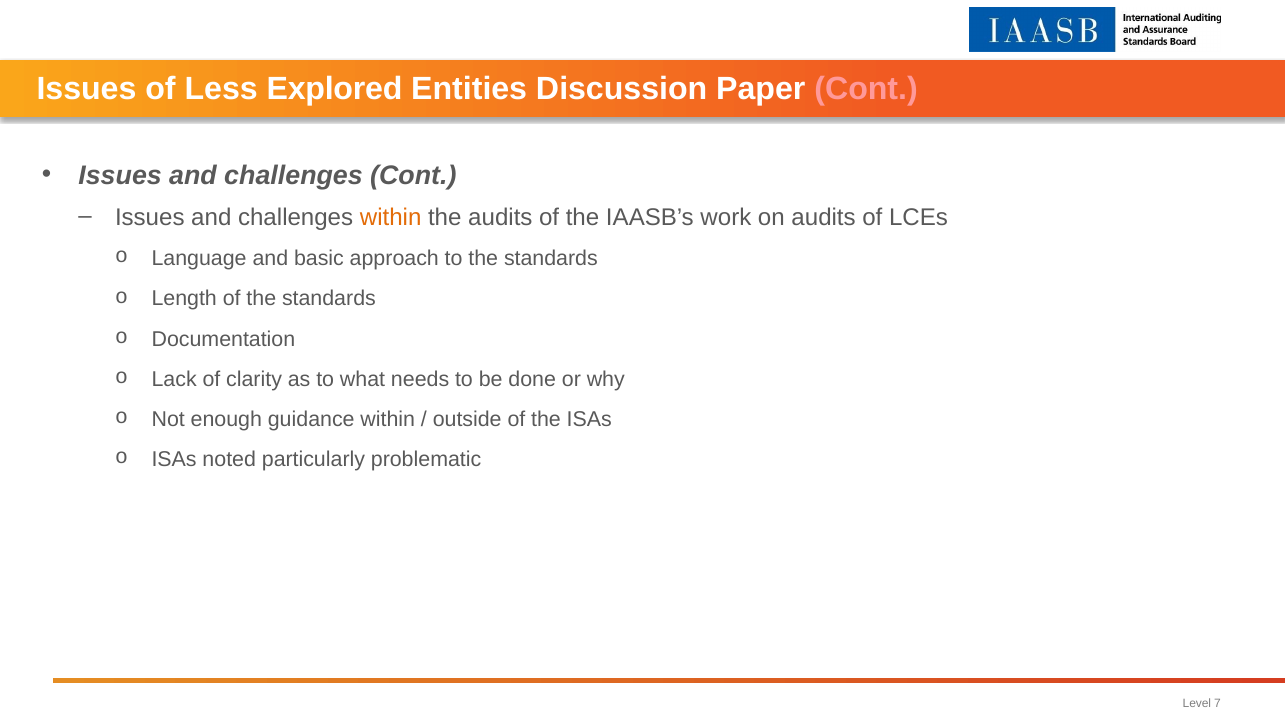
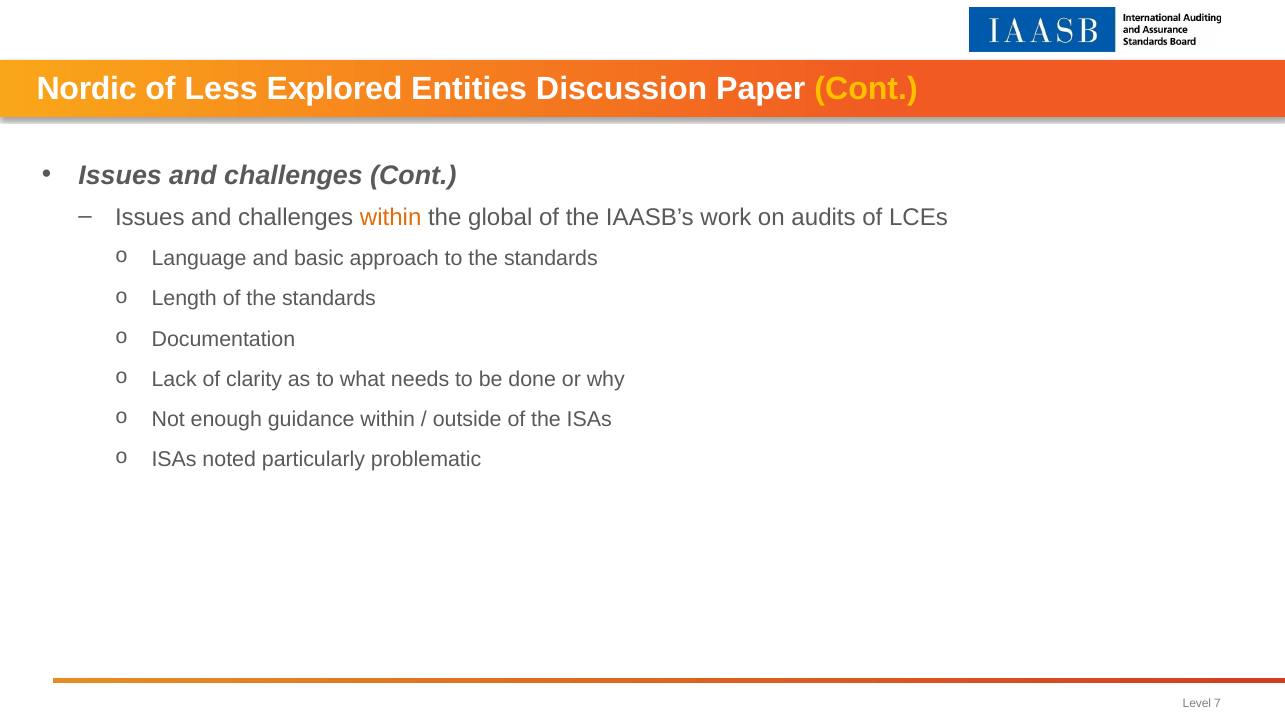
Issues at (87, 89): Issues -> Nordic
Cont at (866, 89) colour: pink -> yellow
the audits: audits -> global
